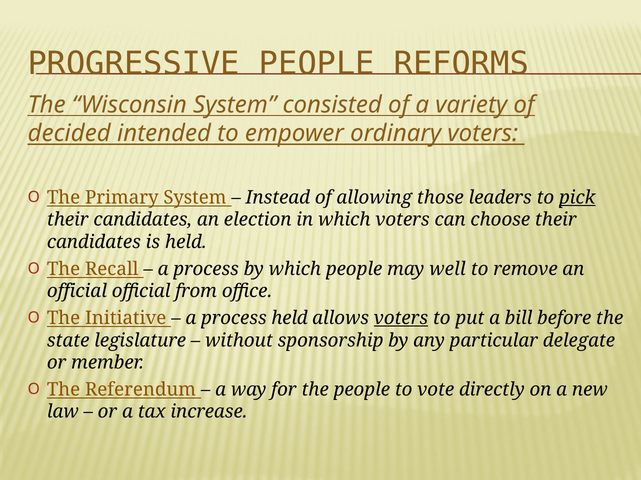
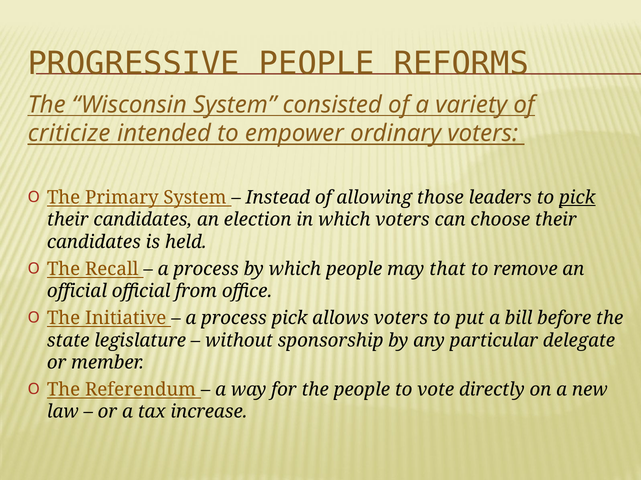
decided: decided -> criticize
well: well -> that
process held: held -> pick
voters at (401, 318) underline: present -> none
